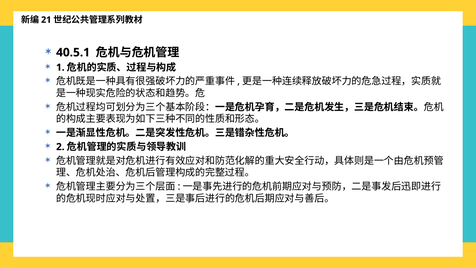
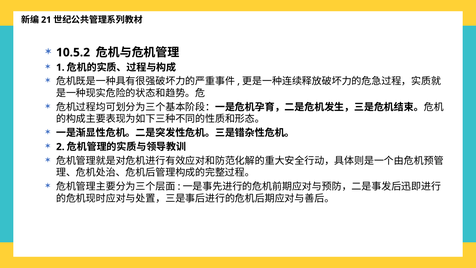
40.5.1: 40.5.1 -> 10.5.2
